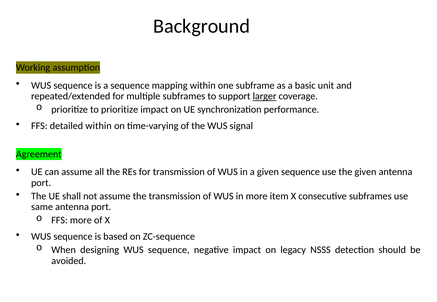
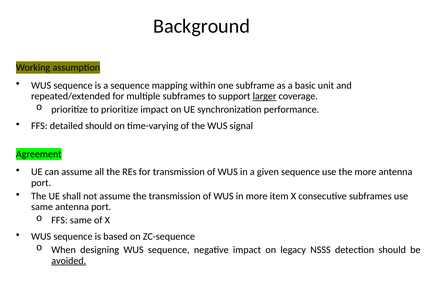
detailed within: within -> should
the given: given -> more
FFS more: more -> same
avoided underline: none -> present
